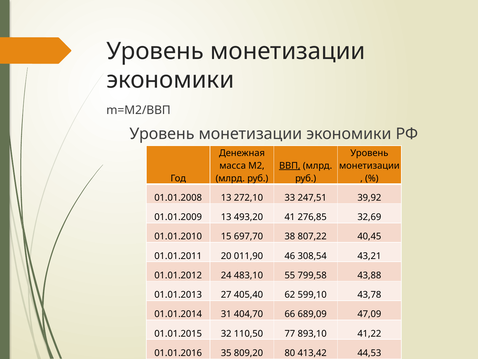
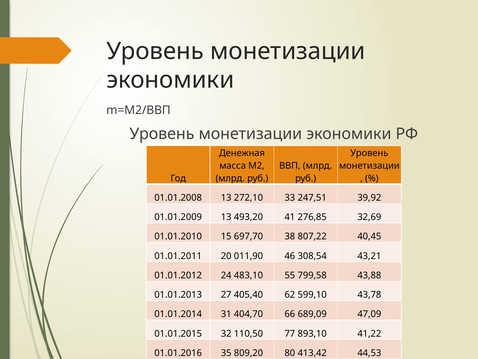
ВВП underline: present -> none
